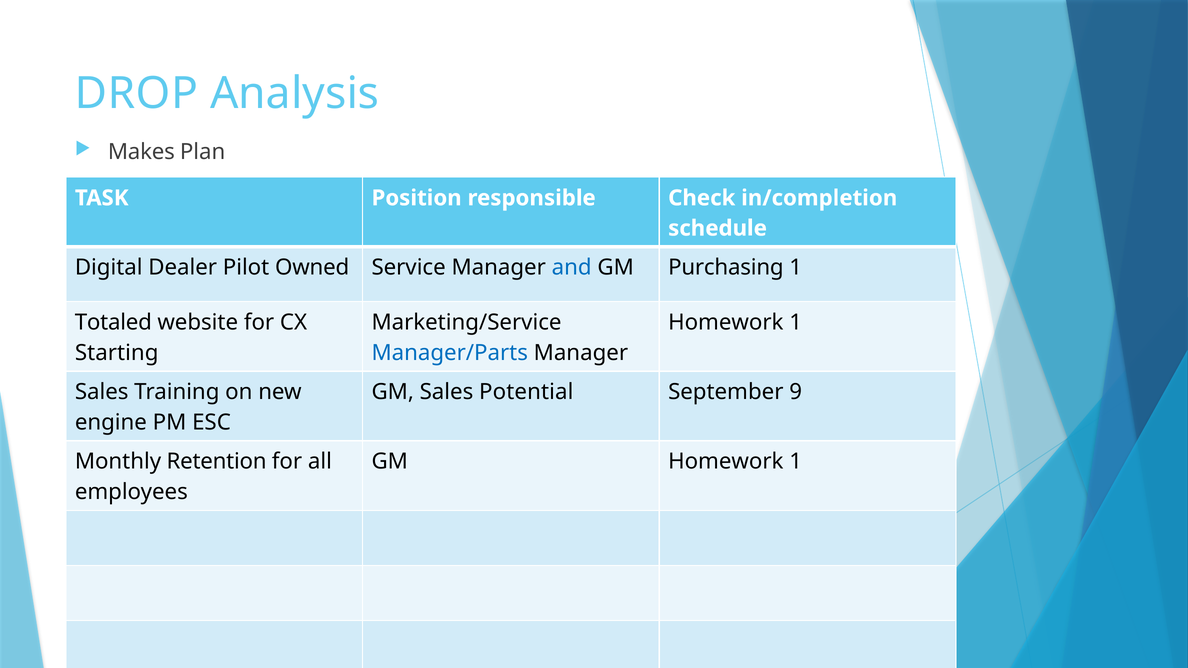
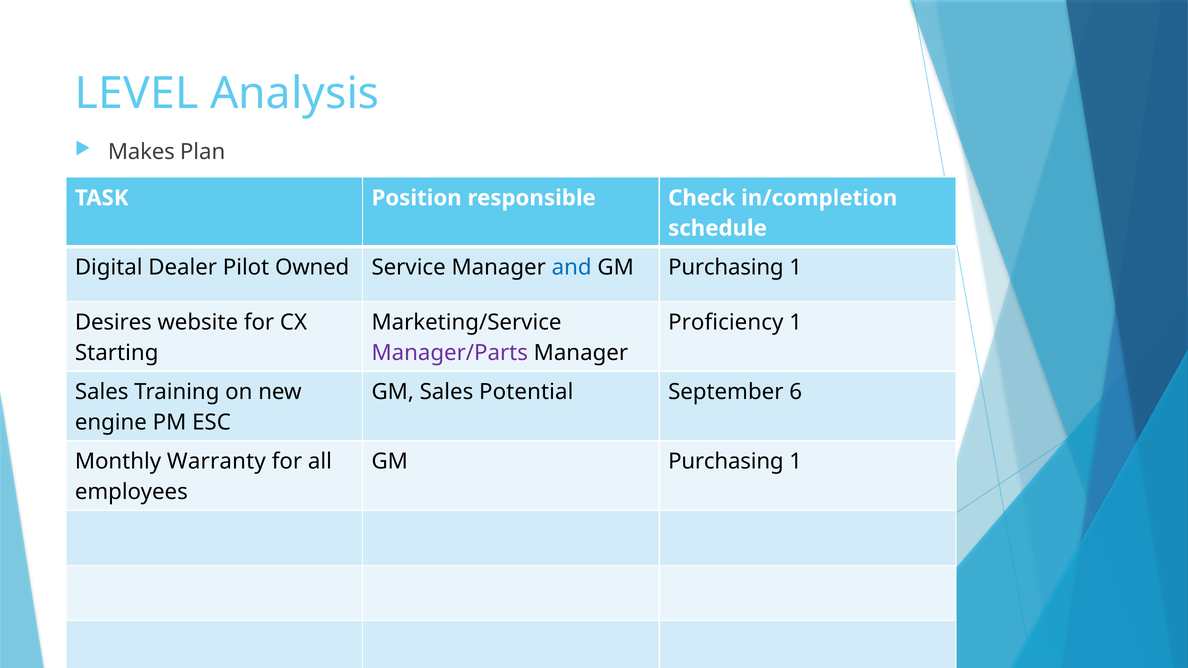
DROP: DROP -> LEVEL
Totaled: Totaled -> Desires
Homework at (726, 323): Homework -> Proficiency
Manager/Parts colour: blue -> purple
9: 9 -> 6
Retention: Retention -> Warranty
Homework at (726, 462): Homework -> Purchasing
